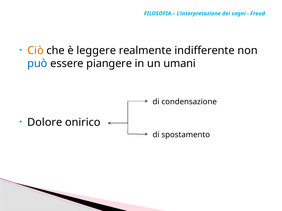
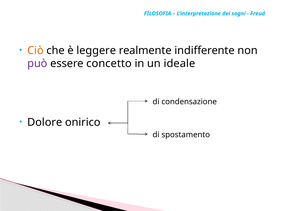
può colour: blue -> purple
piangere: piangere -> concetto
umani: umani -> ideale
